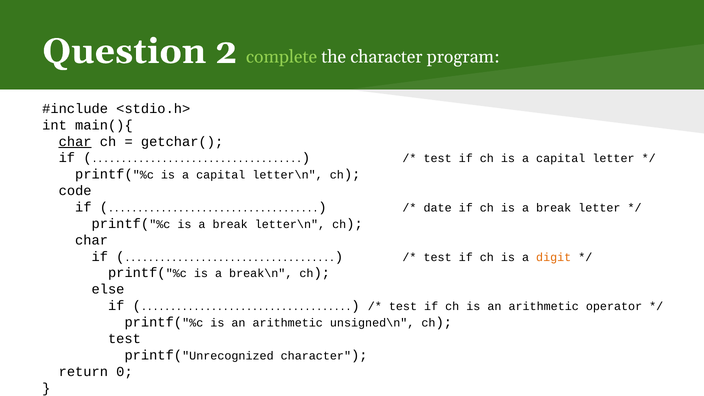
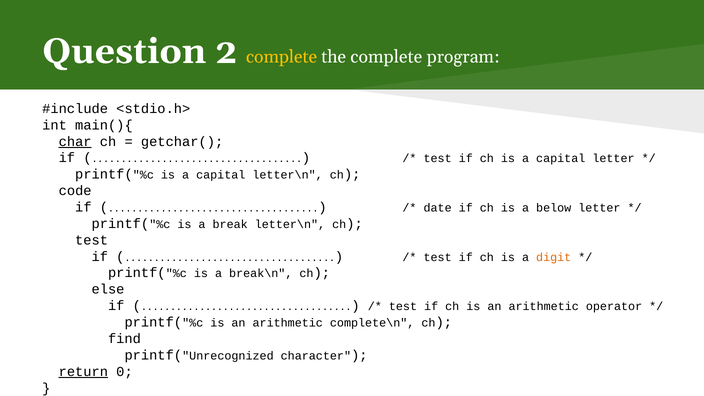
complete at (282, 57) colour: light green -> yellow
the character: character -> complete
ch is a break: break -> below
char at (92, 240): char -> test
unsigned\n: unsigned\n -> complete\n
test at (124, 339): test -> find
return underline: none -> present
